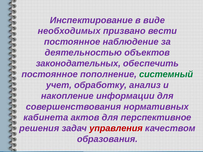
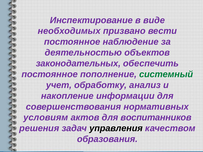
кабинета: кабинета -> условиям
перспективное: перспективное -> воспитанников
управления colour: red -> black
